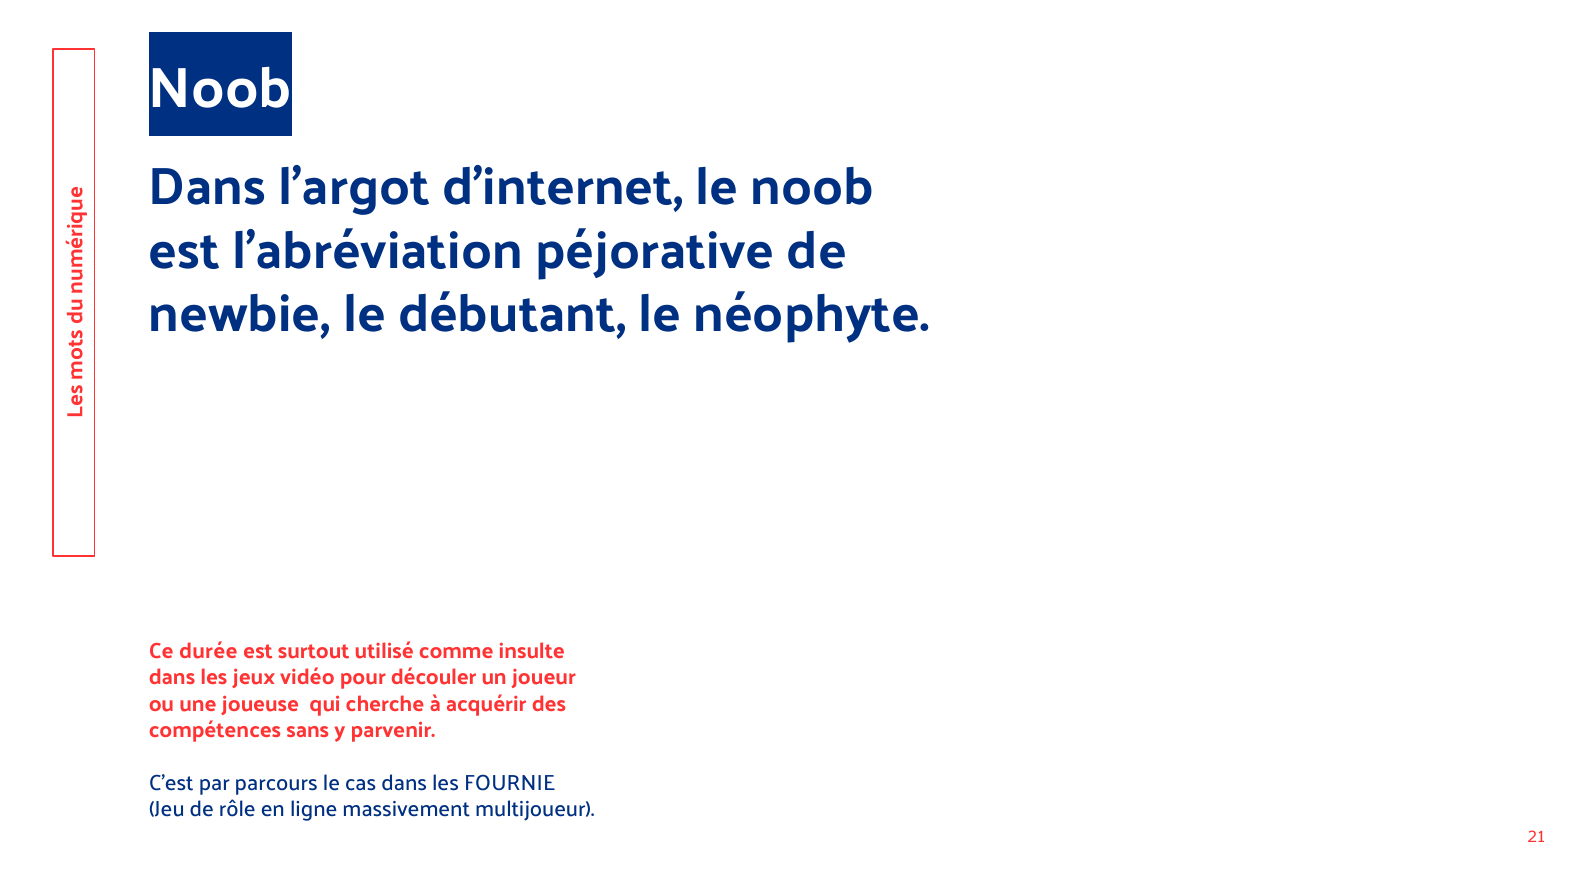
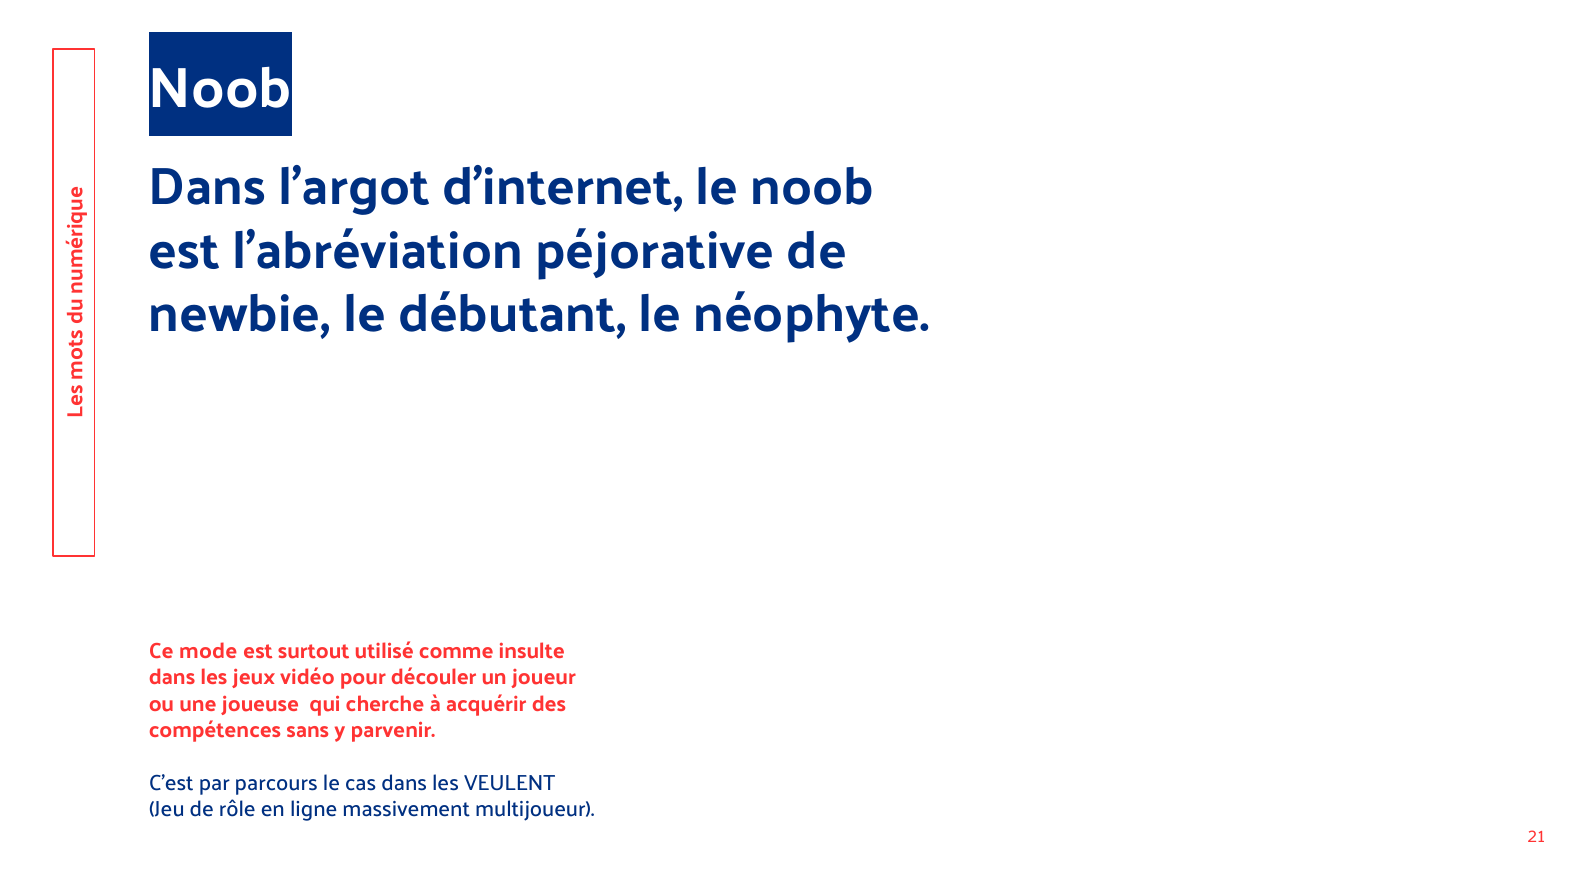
durée: durée -> mode
FOURNIE: FOURNIE -> VEULENT
